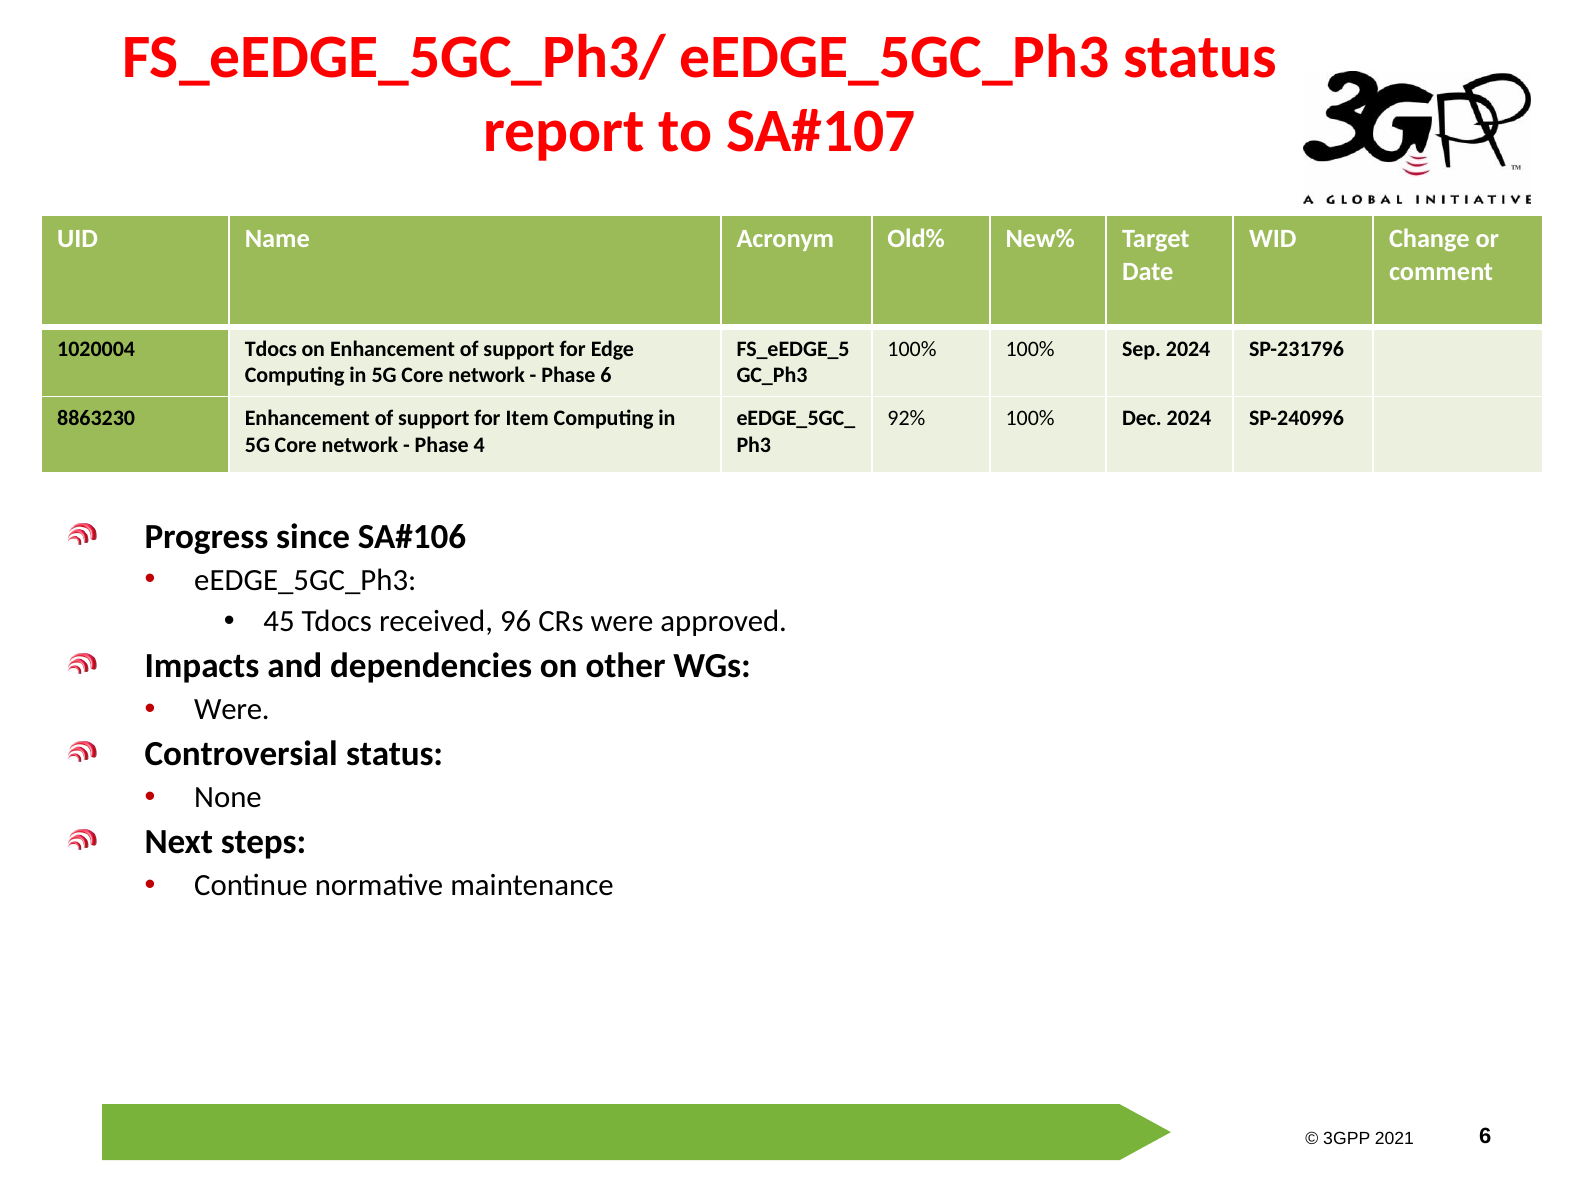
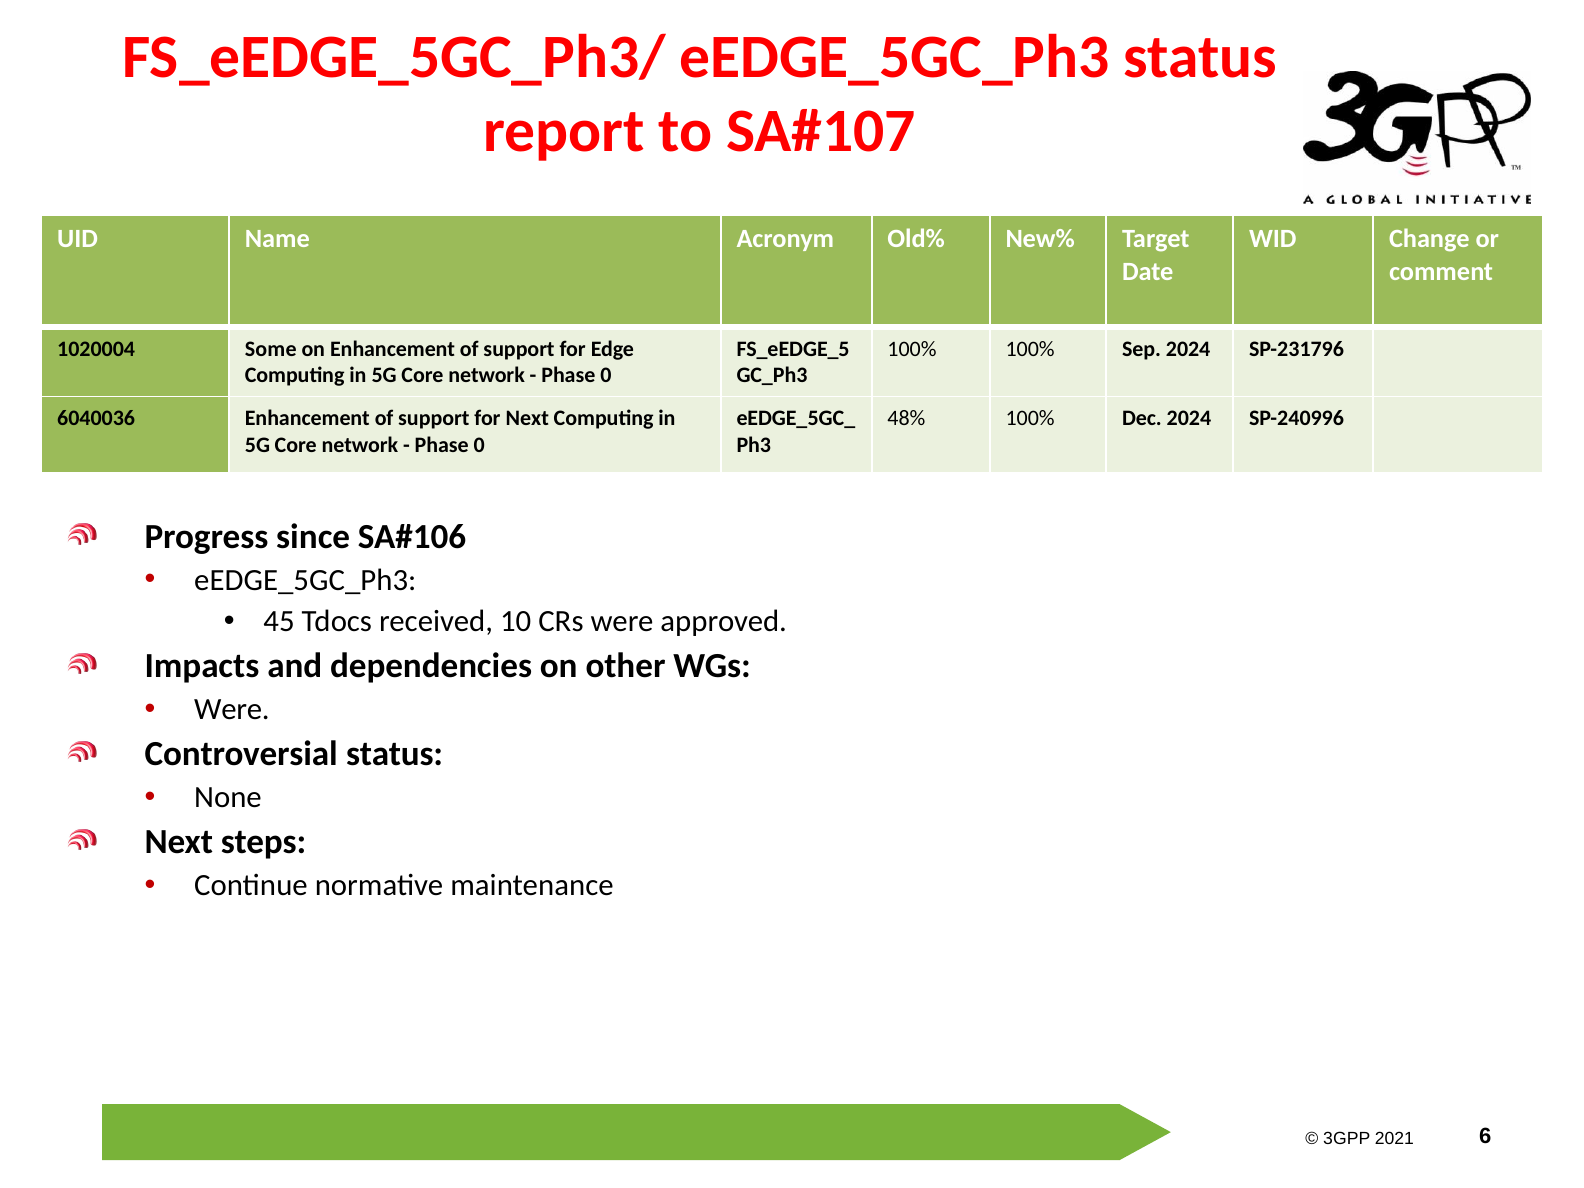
1020004 Tdocs: Tdocs -> Some
6 at (606, 375): 6 -> 0
8863230: 8863230 -> 6040036
for Item: Item -> Next
92%: 92% -> 48%
4 at (479, 445): 4 -> 0
96: 96 -> 10
